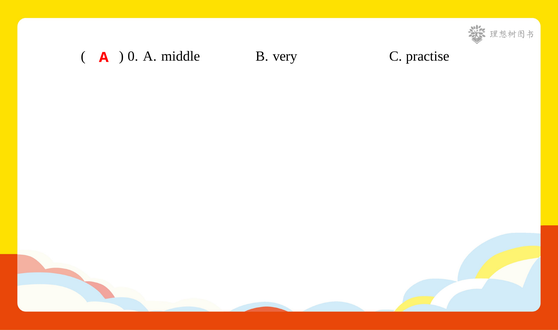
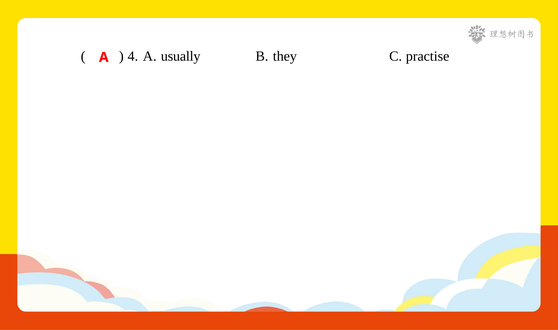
0: 0 -> 4
middle: middle -> usually
very: very -> they
